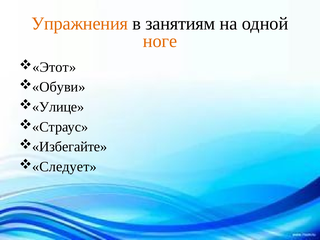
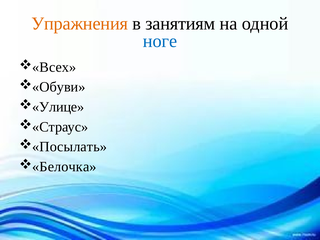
ноге colour: orange -> blue
Этот: Этот -> Всех
Избегайте: Избегайте -> Посылать
Следует: Следует -> Белочка
